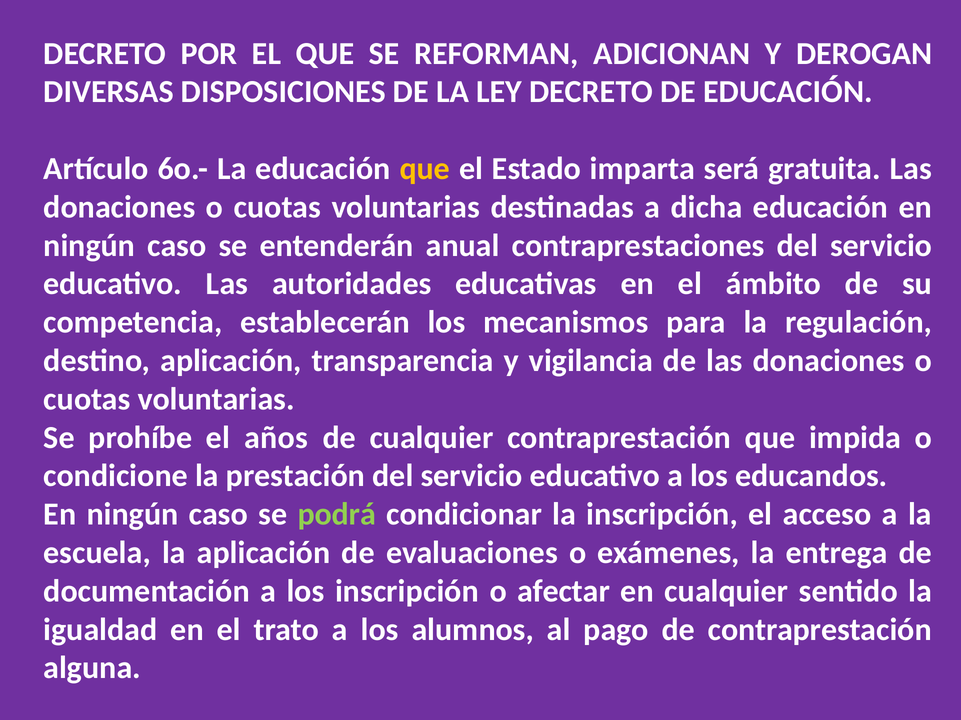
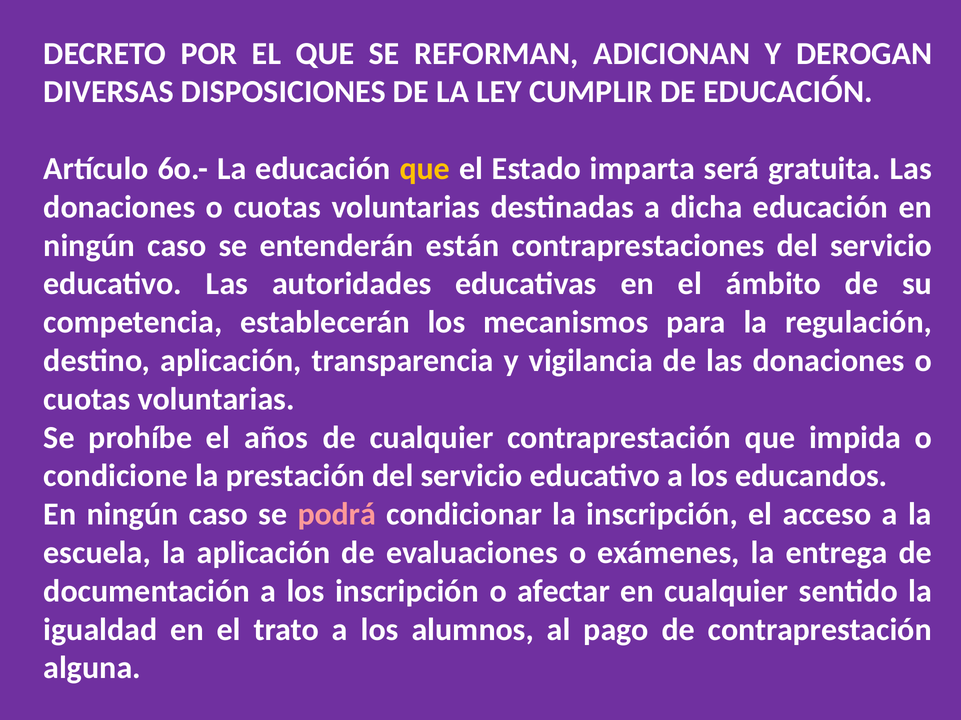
LEY DECRETO: DECRETO -> CUMPLIR
anual: anual -> están
podrá colour: light green -> pink
